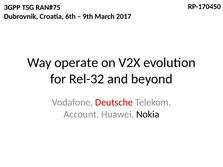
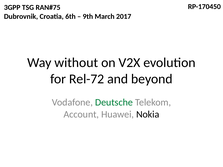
operate: operate -> without
Rel-32: Rel-32 -> Rel-72
Deutsche colour: red -> green
